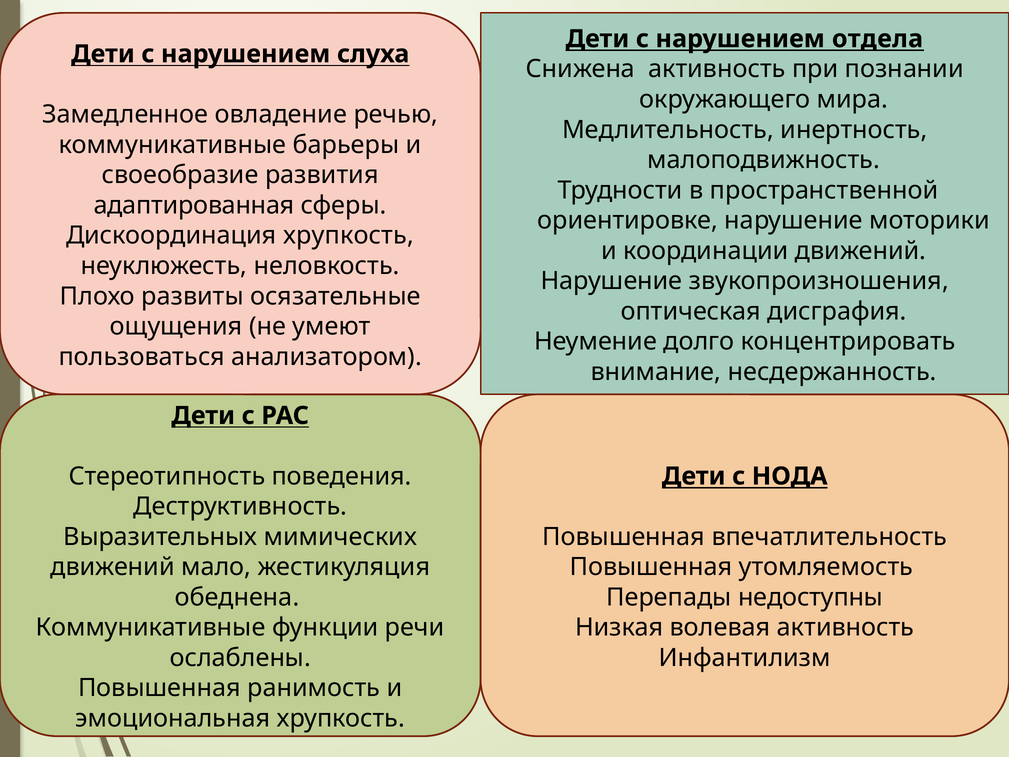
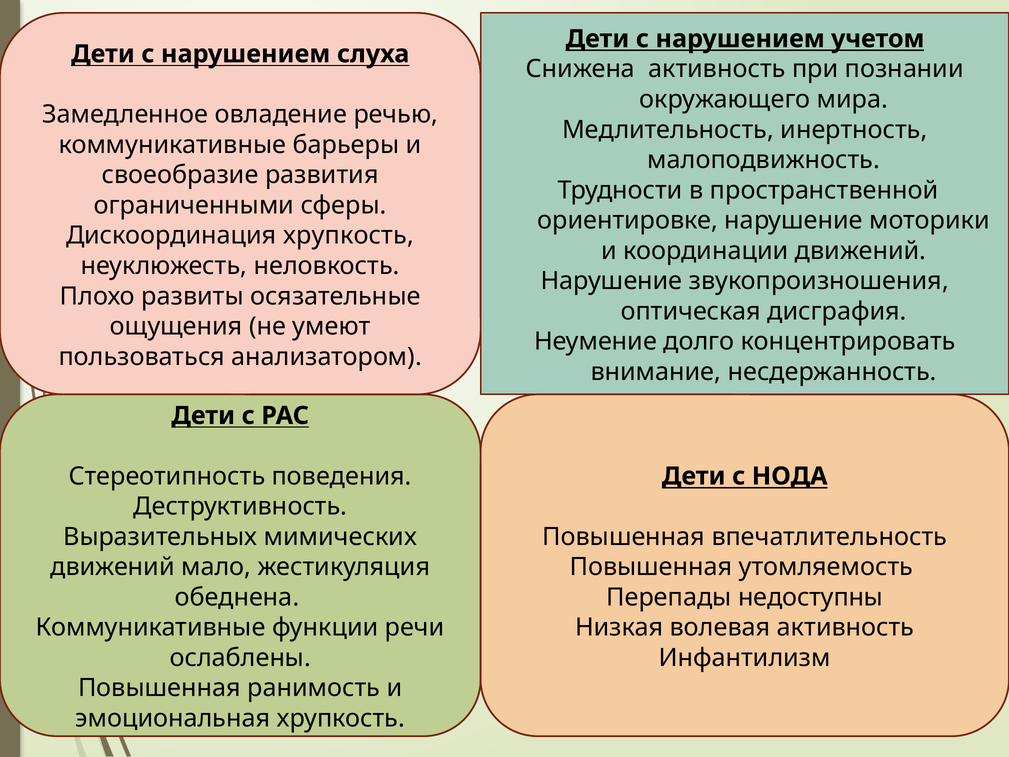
отдела: отдела -> учетом
адаптированная: адаптированная -> ограниченными
